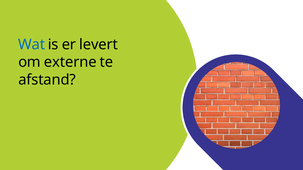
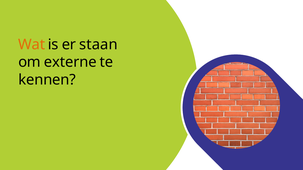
Wat colour: blue -> orange
levert: levert -> staan
afstand: afstand -> kennen
